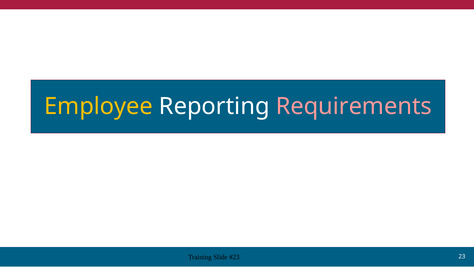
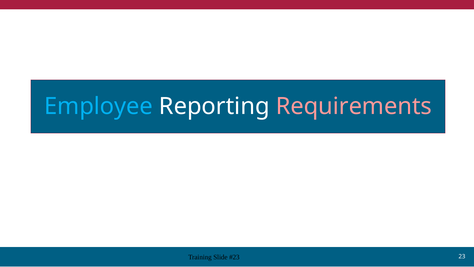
Employee colour: yellow -> light blue
